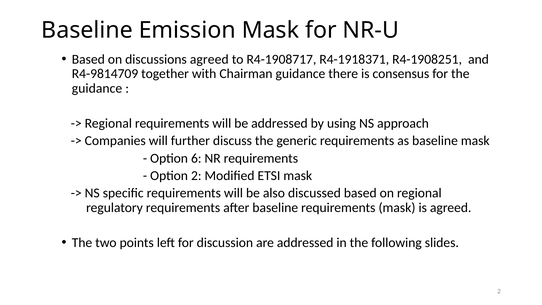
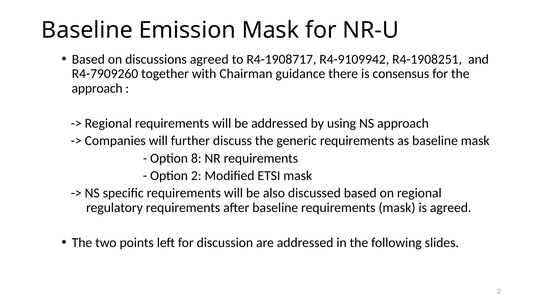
R4-1918371: R4-1918371 -> R4-9109942
R4-9814709: R4-9814709 -> R4-7909260
guidance at (97, 88): guidance -> approach
6: 6 -> 8
